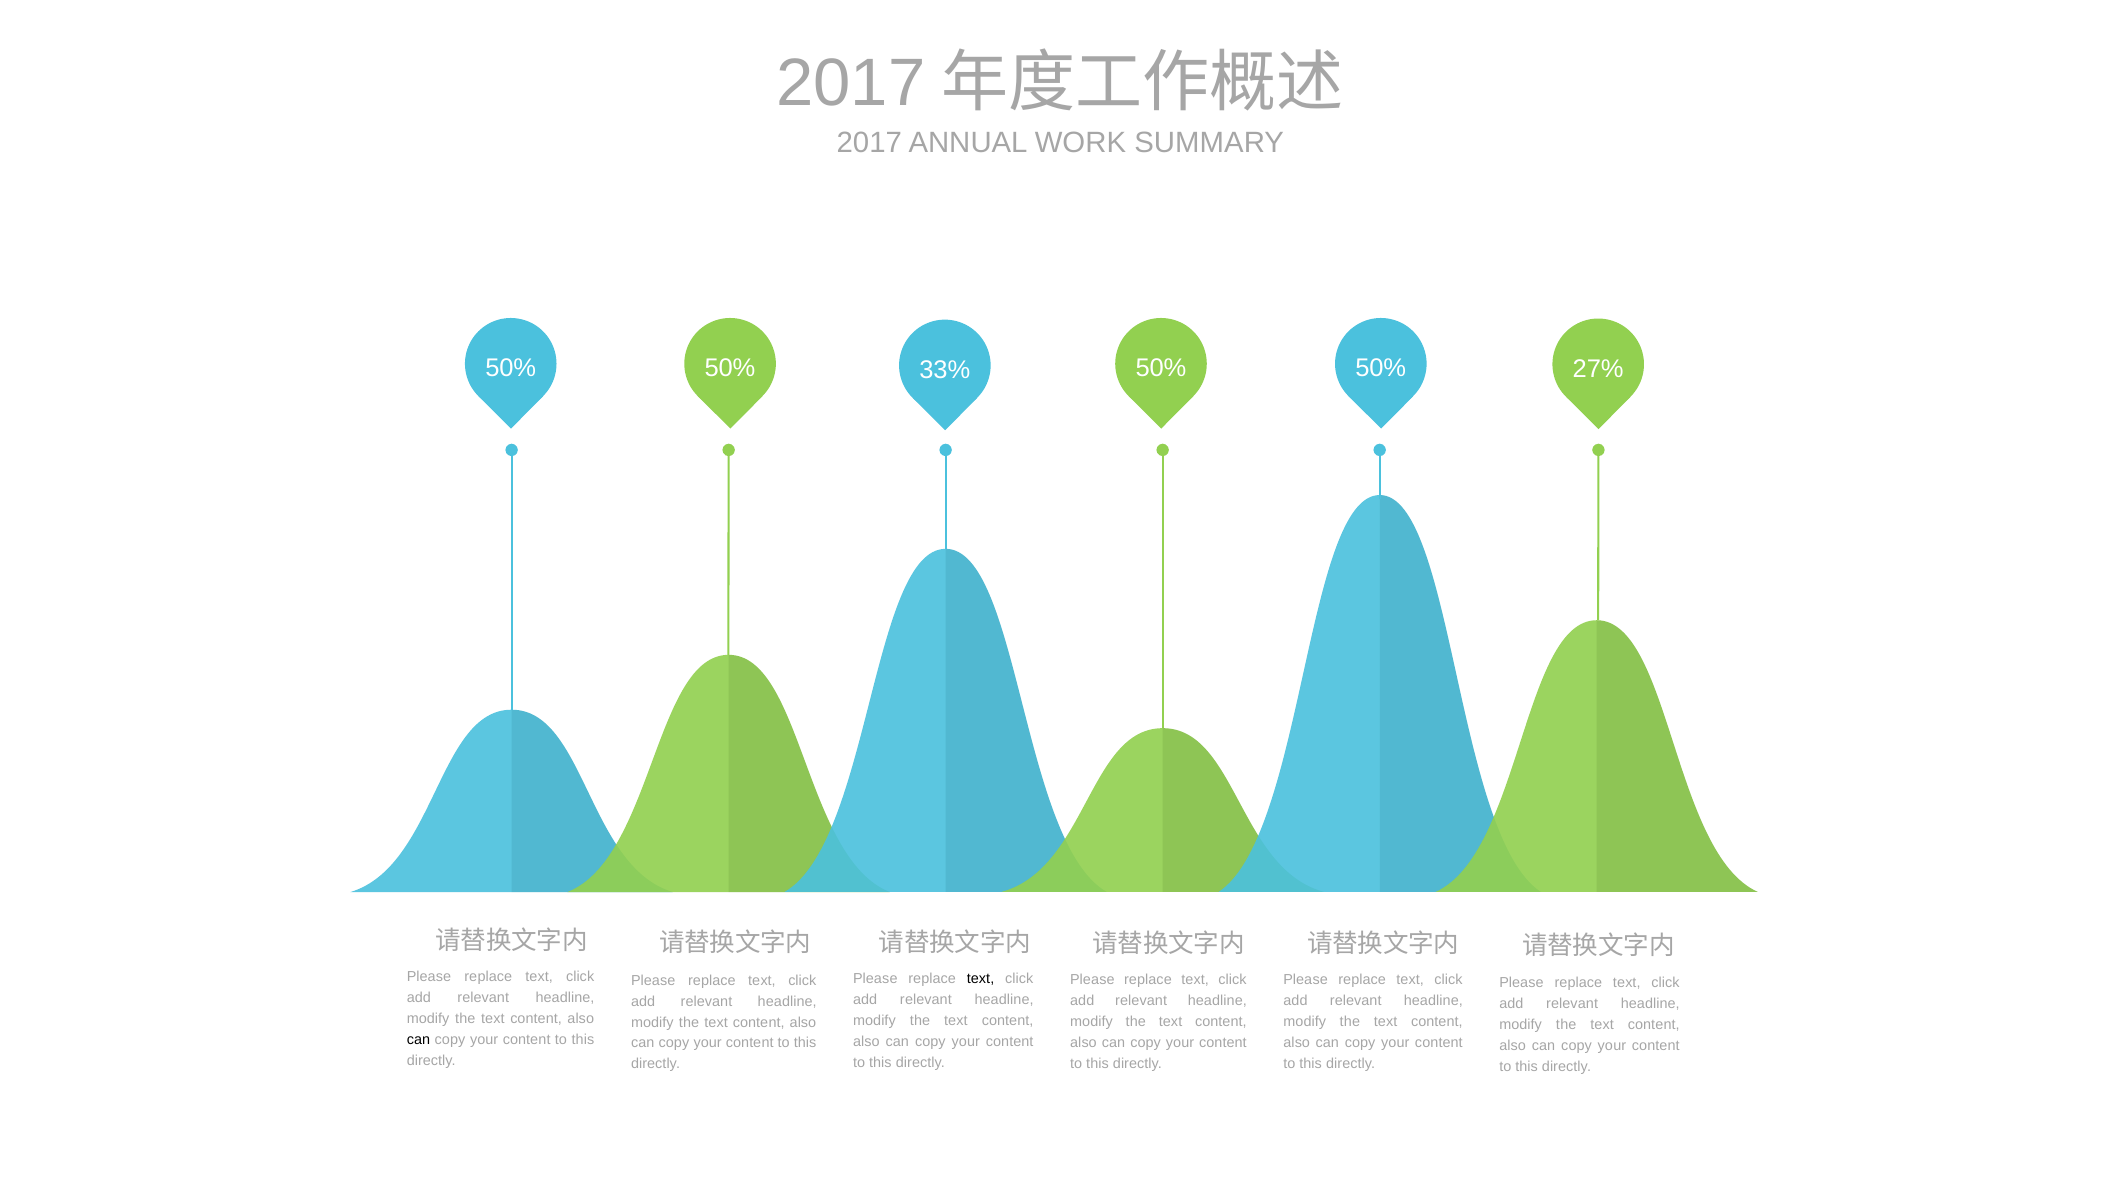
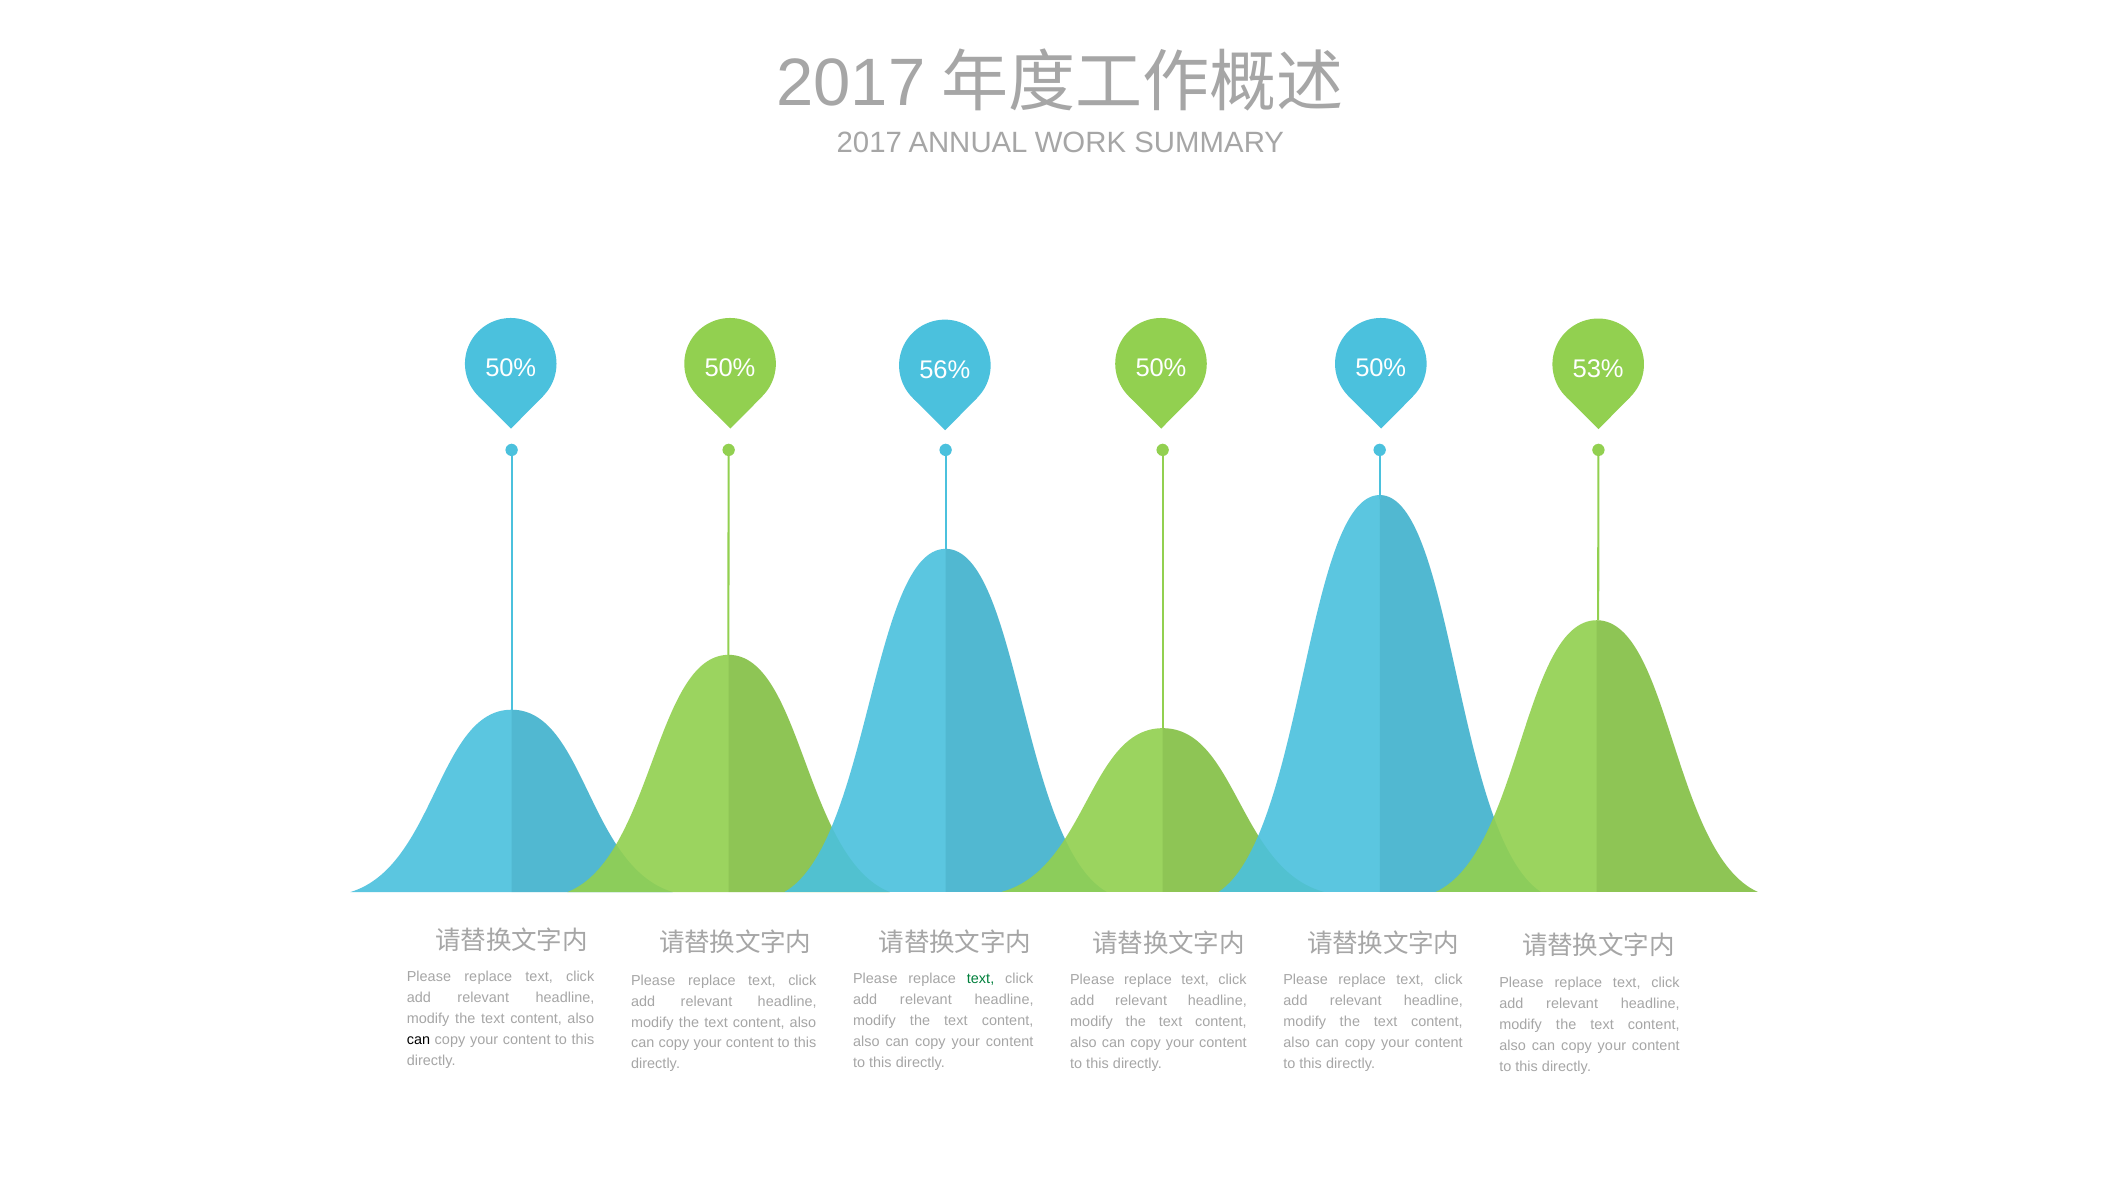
33%: 33% -> 56%
27%: 27% -> 53%
text at (981, 979) colour: black -> green
